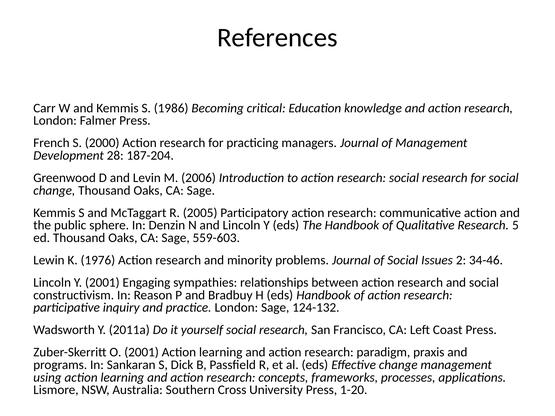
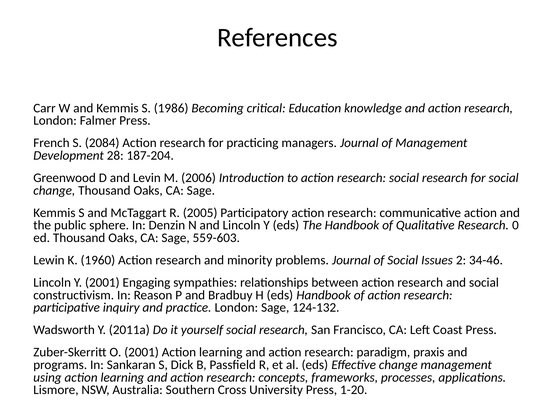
2000: 2000 -> 2084
5: 5 -> 0
1976: 1976 -> 1960
